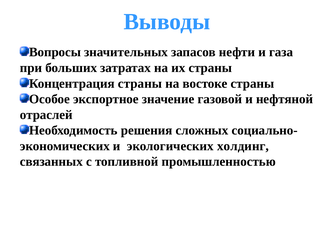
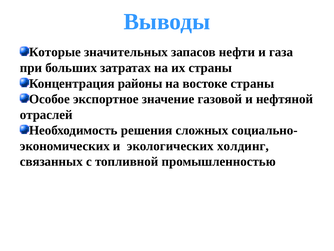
Вопросы: Вопросы -> Которые
Концентрация страны: страны -> районы
